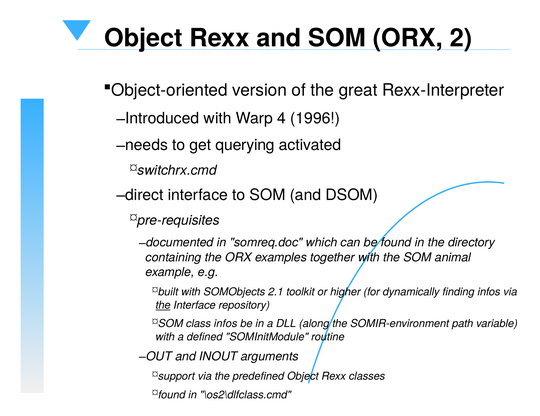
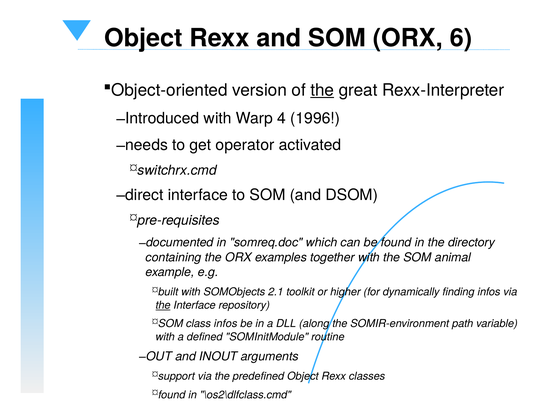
2: 2 -> 6
the at (322, 90) underline: none -> present
querying: querying -> operator
